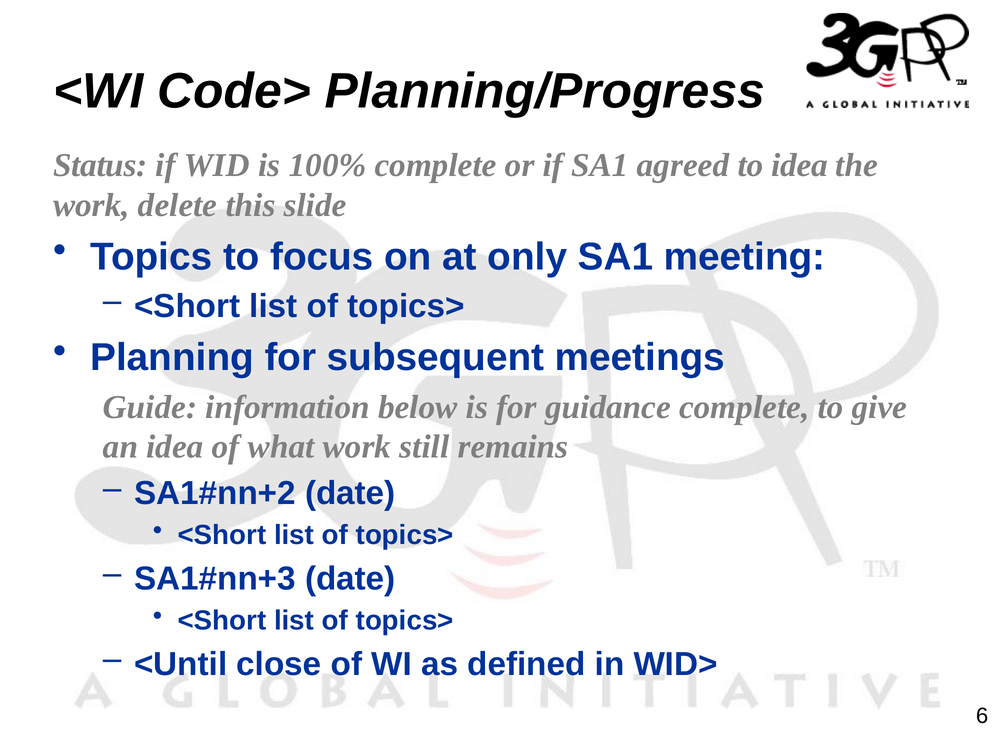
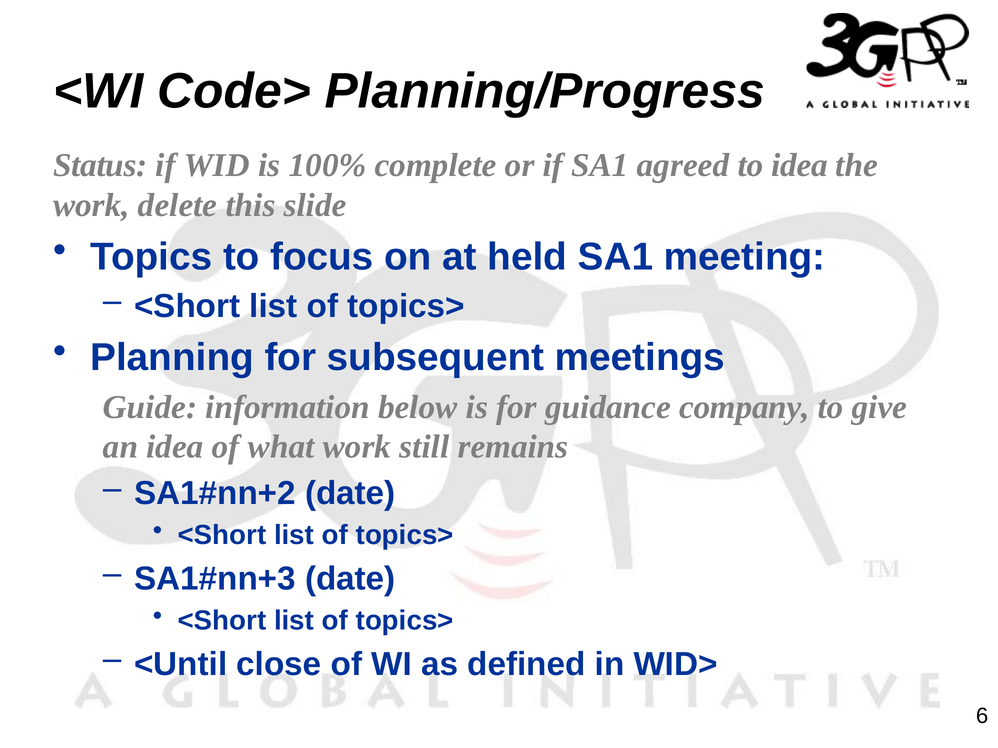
only: only -> held
guidance complete: complete -> company
